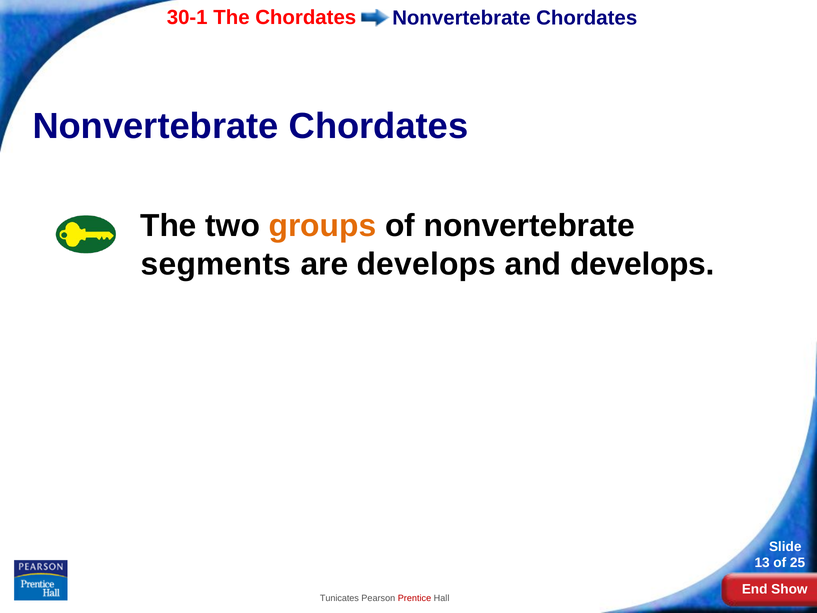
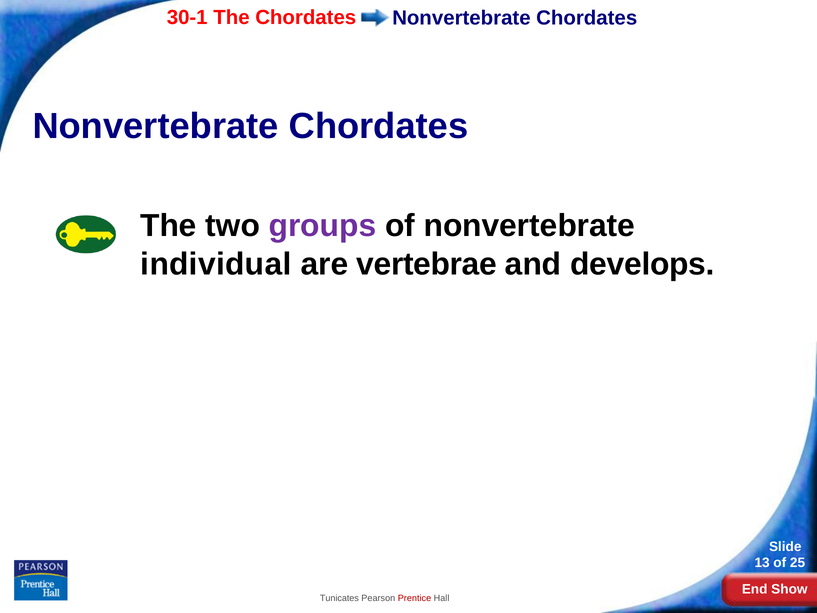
groups colour: orange -> purple
segments: segments -> individual
are develops: develops -> vertebrae
